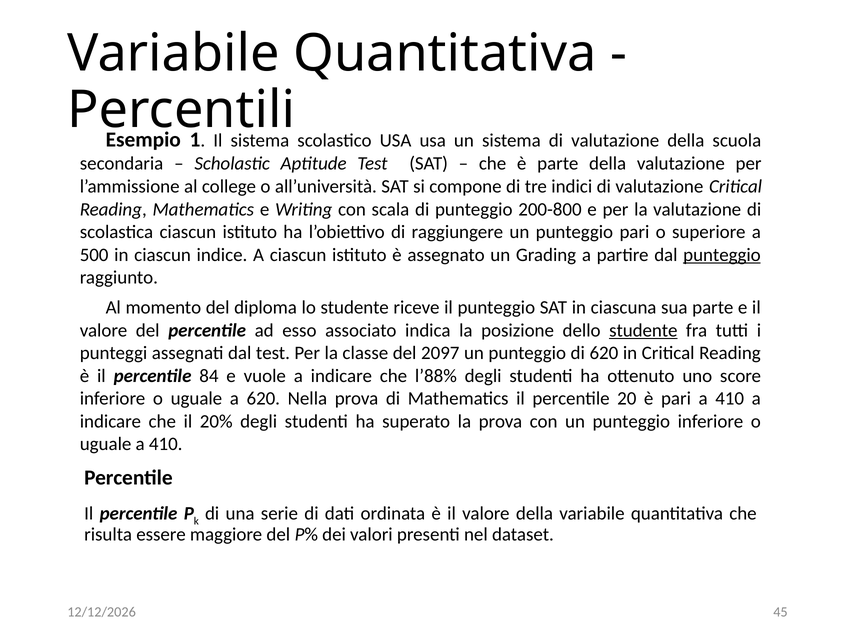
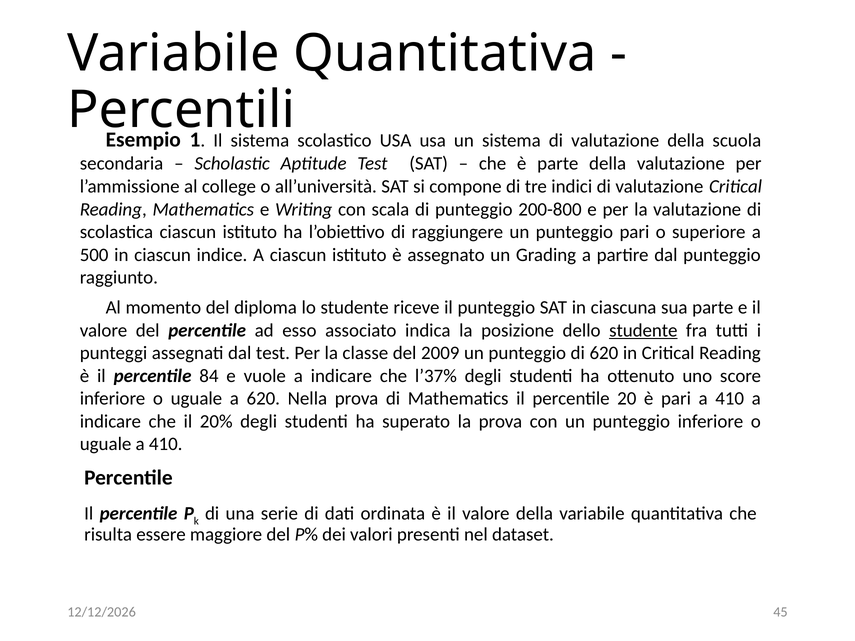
punteggio at (722, 255) underline: present -> none
2097: 2097 -> 2009
l’88%: l’88% -> l’37%
